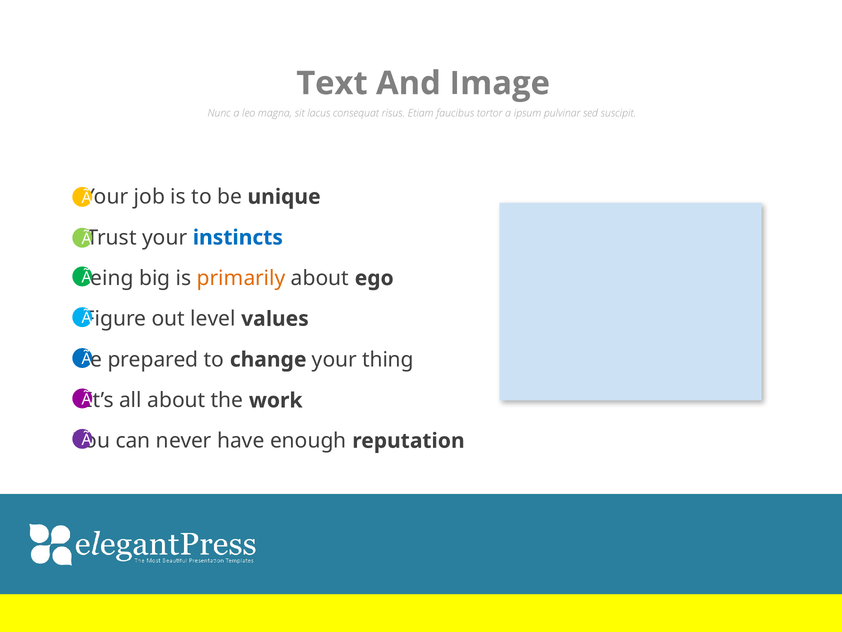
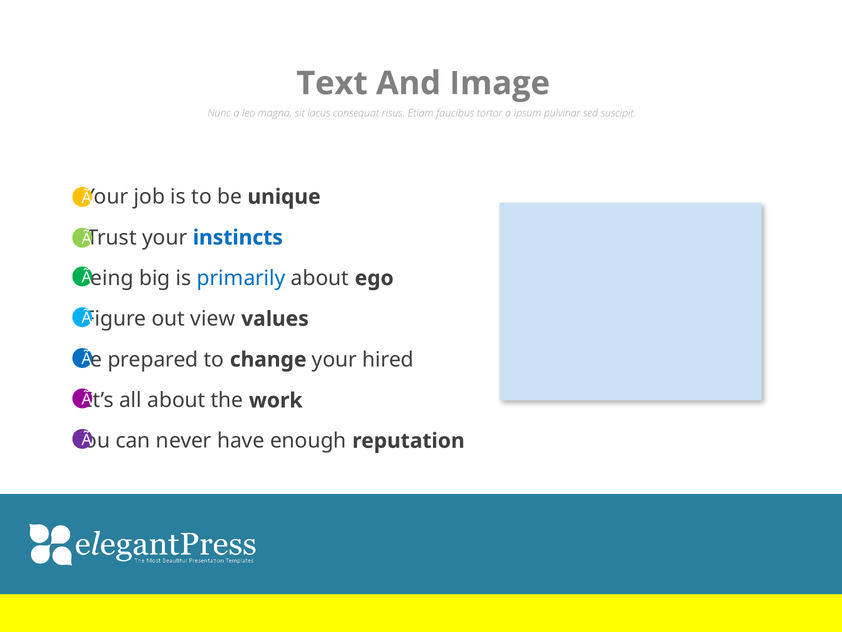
primarily colour: orange -> blue
level: level -> view
thing: thing -> hired
